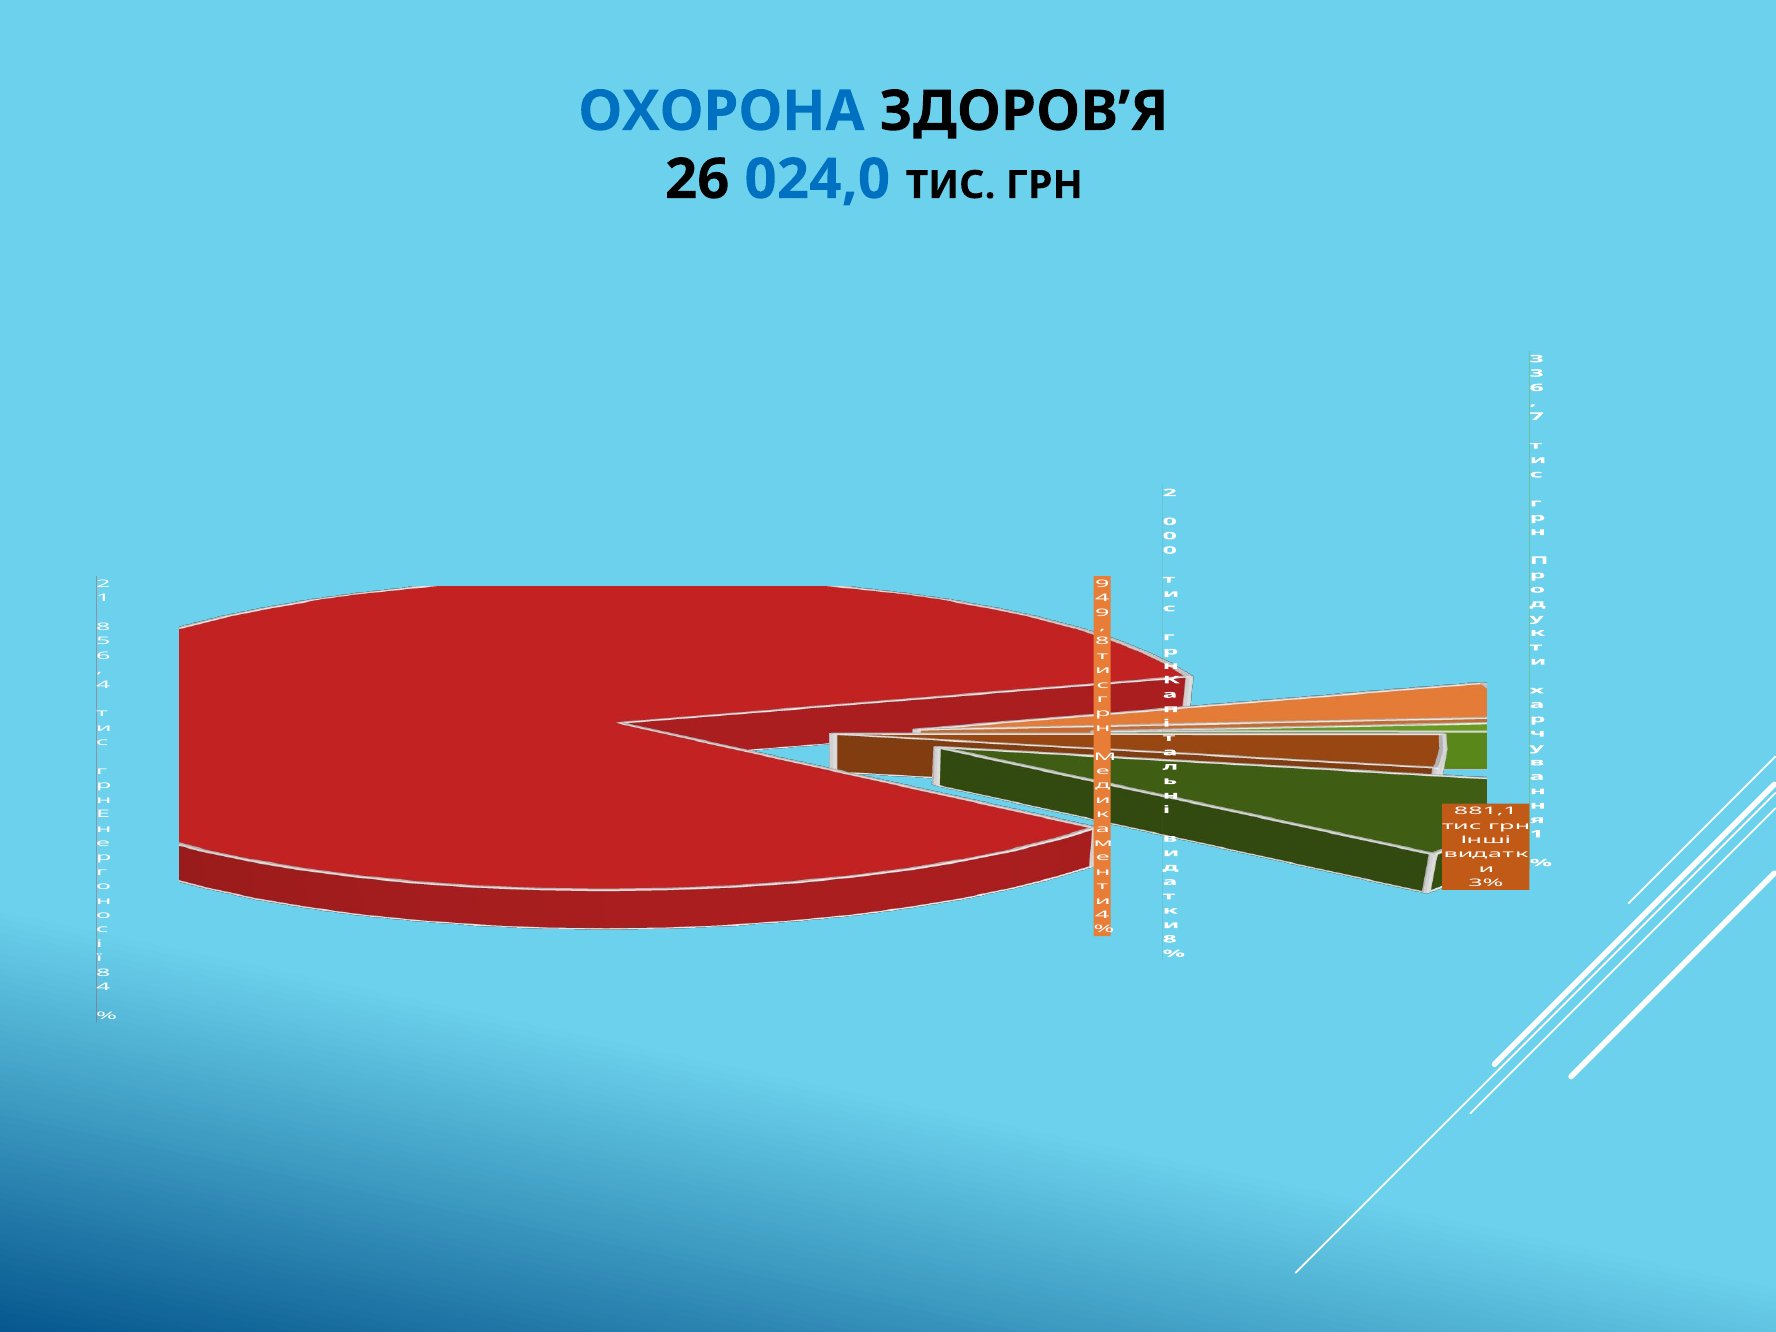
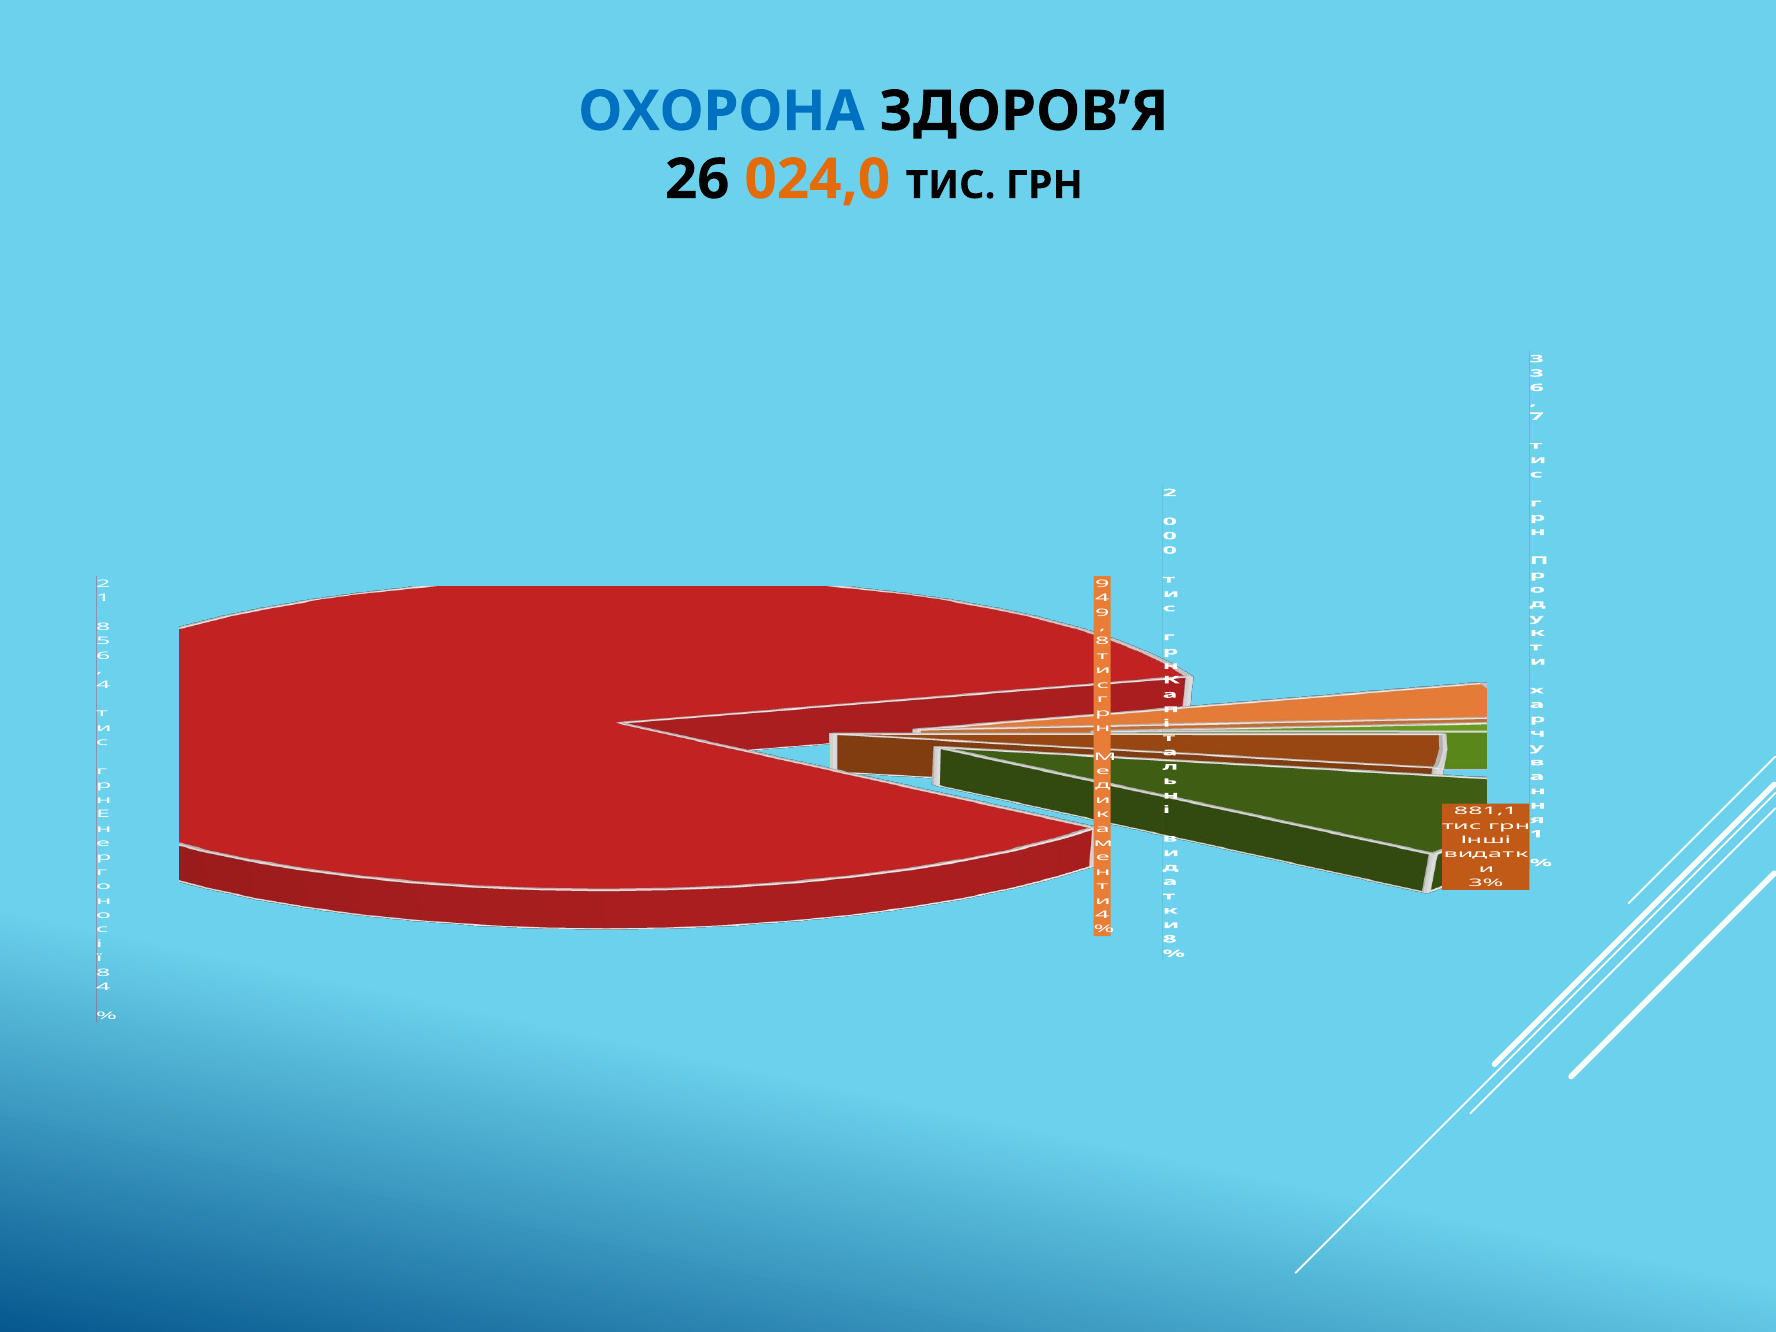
024,0 colour: blue -> orange
